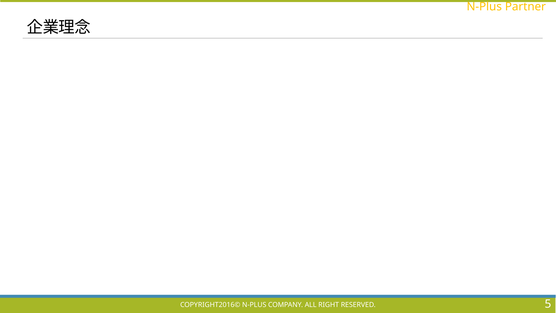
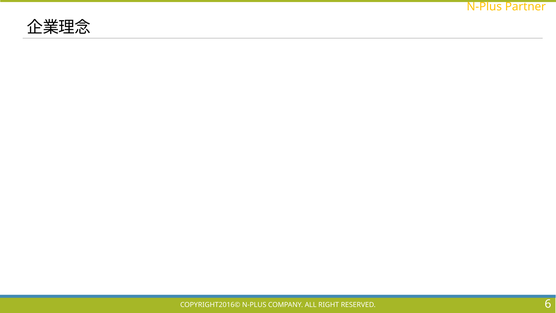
5: 5 -> 6
